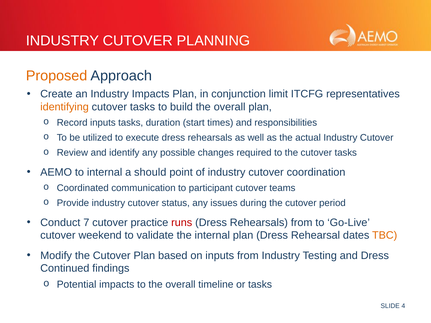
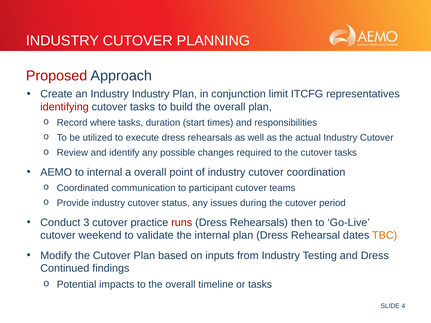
Proposed colour: orange -> red
Industry Impacts: Impacts -> Industry
identifying colour: orange -> red
Record inputs: inputs -> where
a should: should -> overall
7: 7 -> 3
Rehearsals from: from -> then
